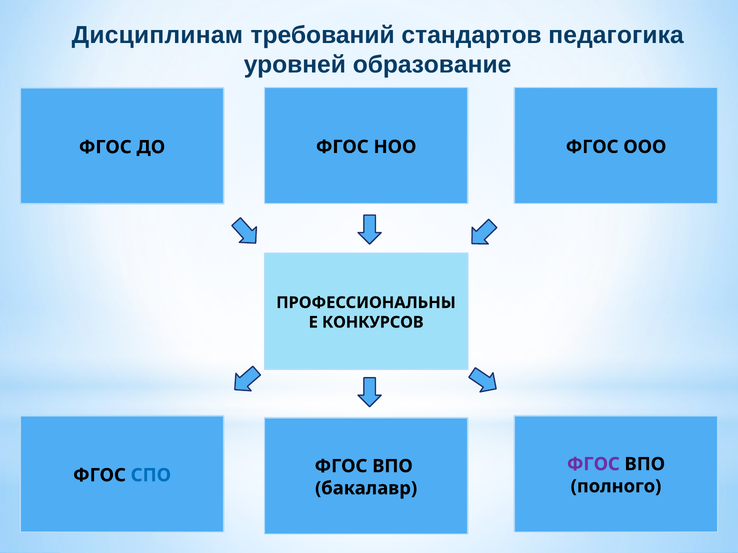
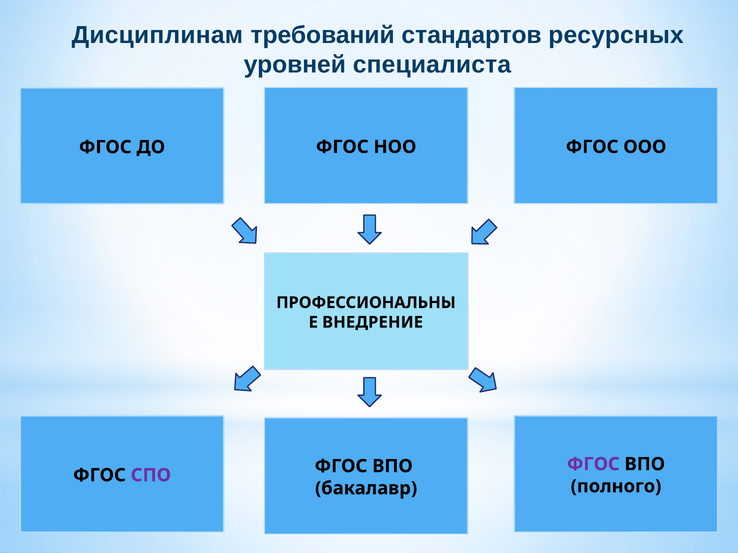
педагогика: педагогика -> ресурсных
образование: образование -> специалиста
КОНКУРСОВ: КОНКУРСОВ -> ВНЕДРЕНИЕ
СПО colour: blue -> purple
